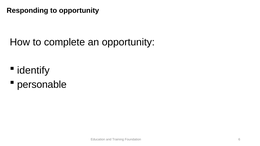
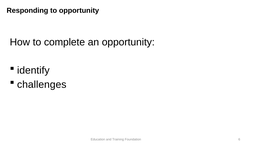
personable: personable -> challenges
